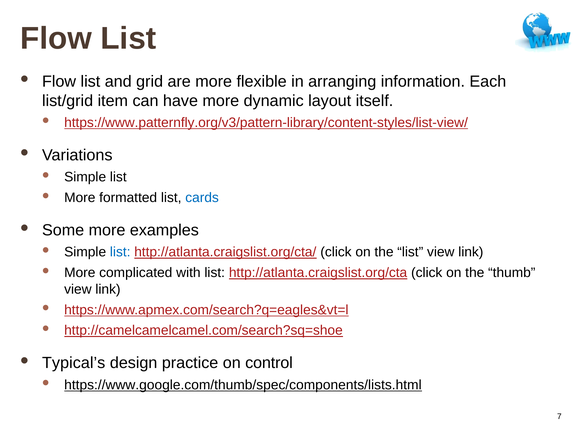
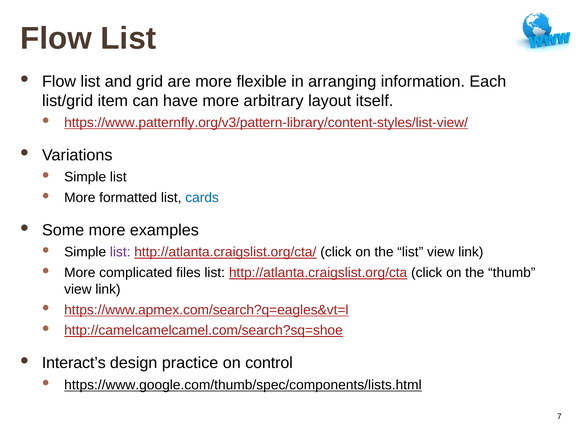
dynamic: dynamic -> arbitrary
list at (120, 252) colour: blue -> purple
with: with -> files
Typical’s: Typical’s -> Interact’s
